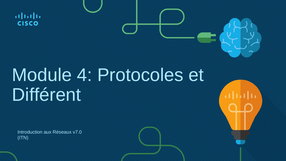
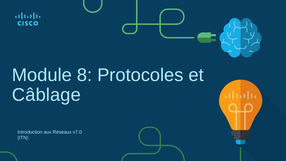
4: 4 -> 8
Différent: Différent -> Câblage
